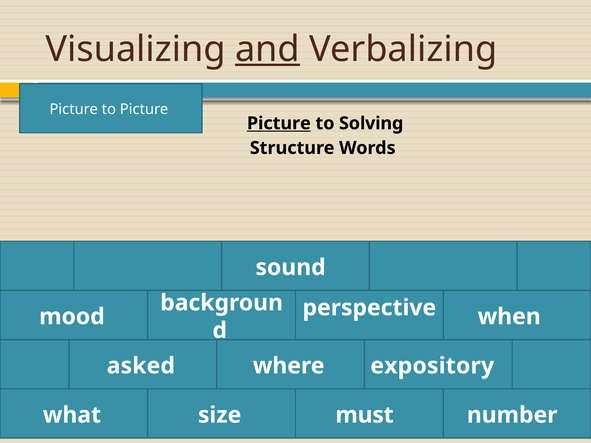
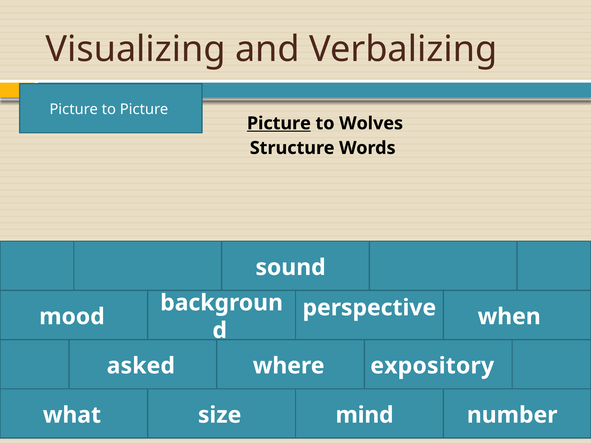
and underline: present -> none
Solving: Solving -> Wolves
must: must -> mind
